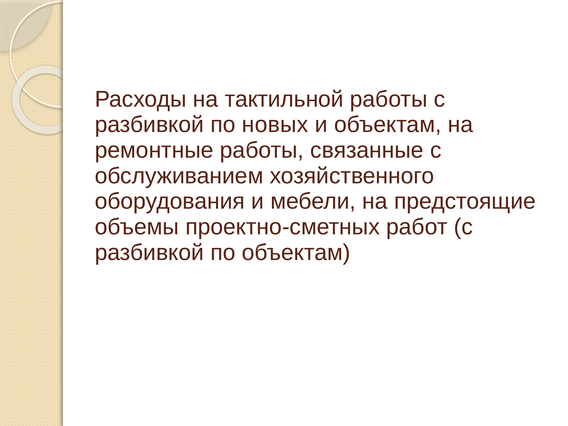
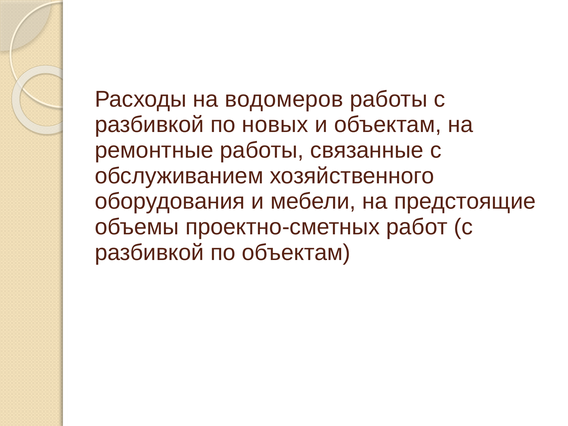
тактильной: тактильной -> водомеров
